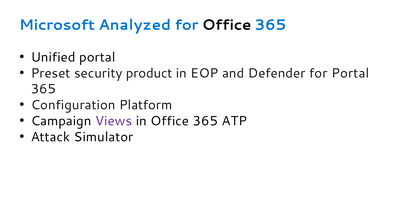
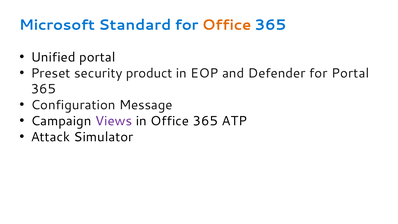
Analyzed: Analyzed -> Standard
Office at (227, 25) colour: black -> orange
Platform: Platform -> Message
